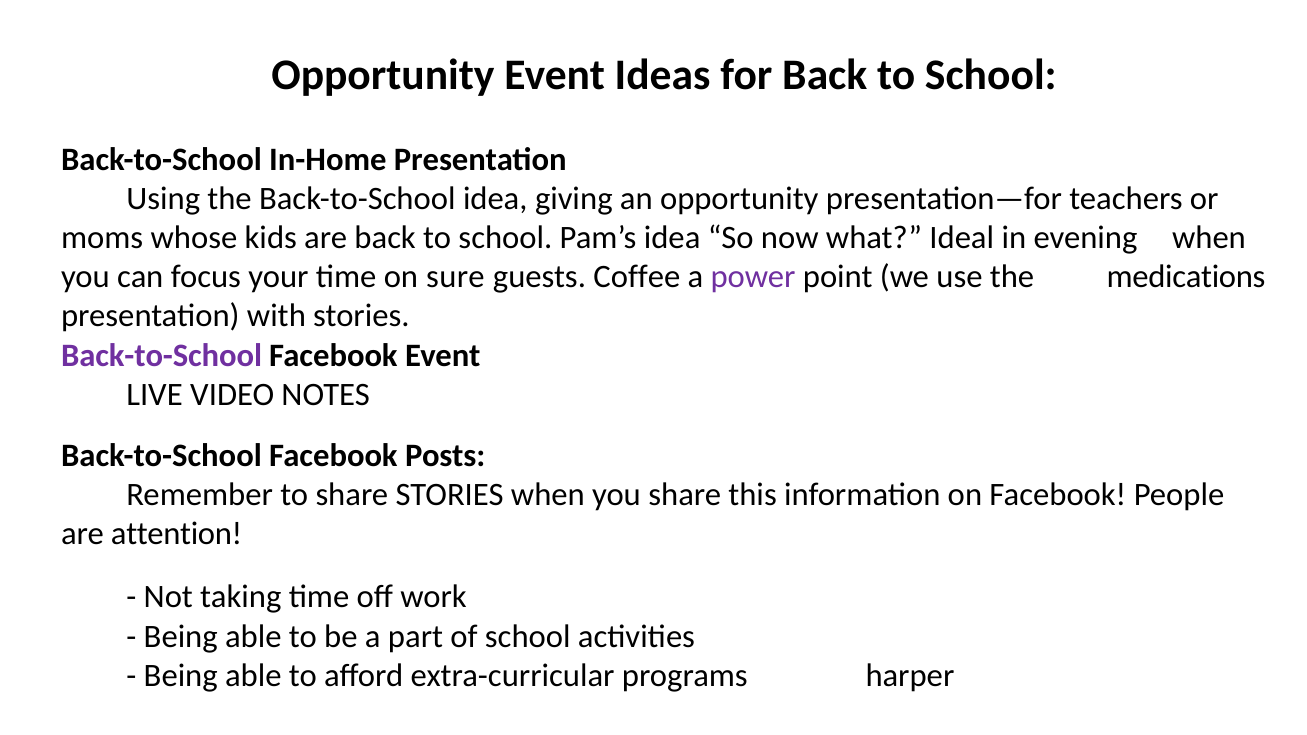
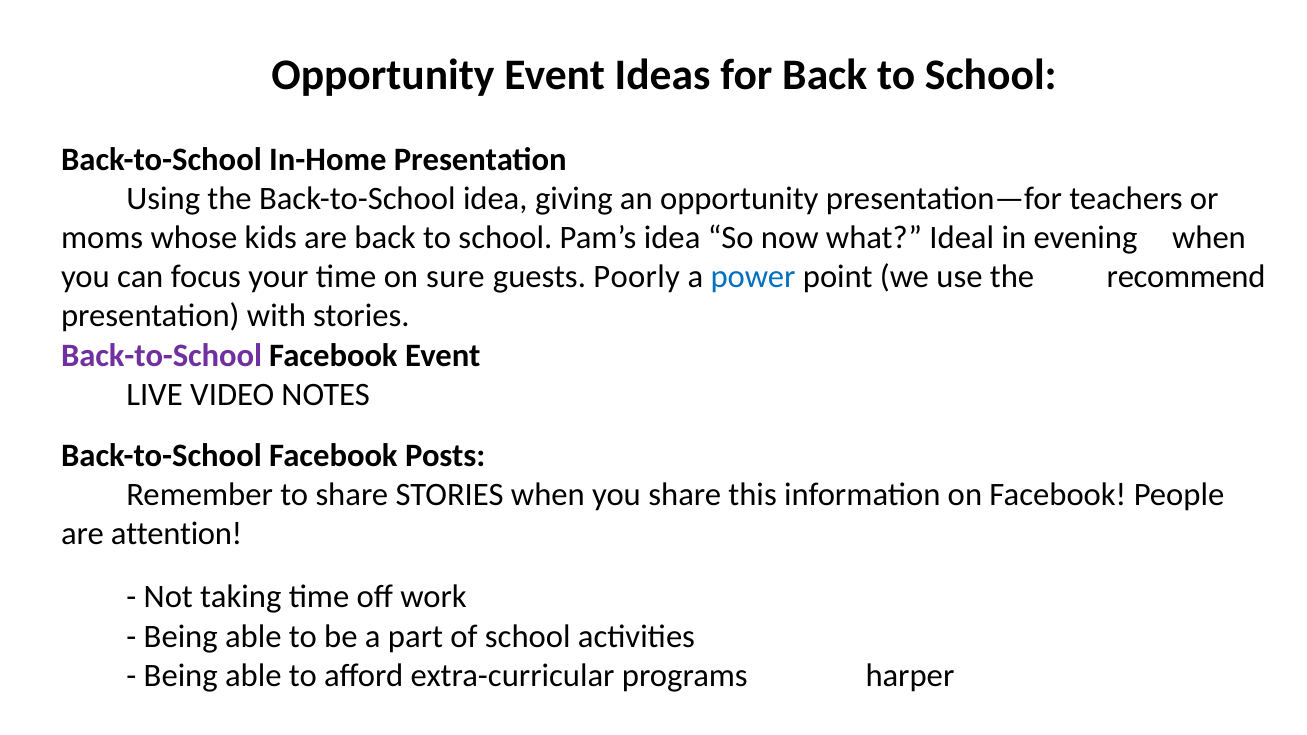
Coffee: Coffee -> Poorly
power colour: purple -> blue
medications: medications -> recommend
